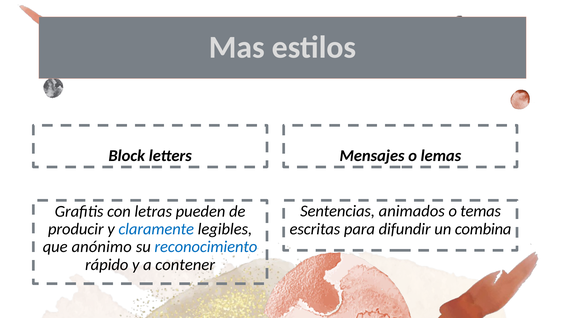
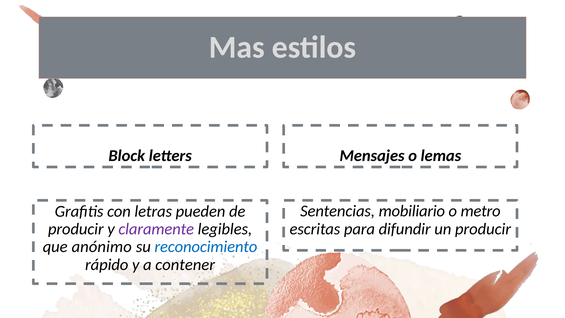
animados: animados -> mobiliario
temas: temas -> metro
un combina: combina -> producir
claramente colour: blue -> purple
